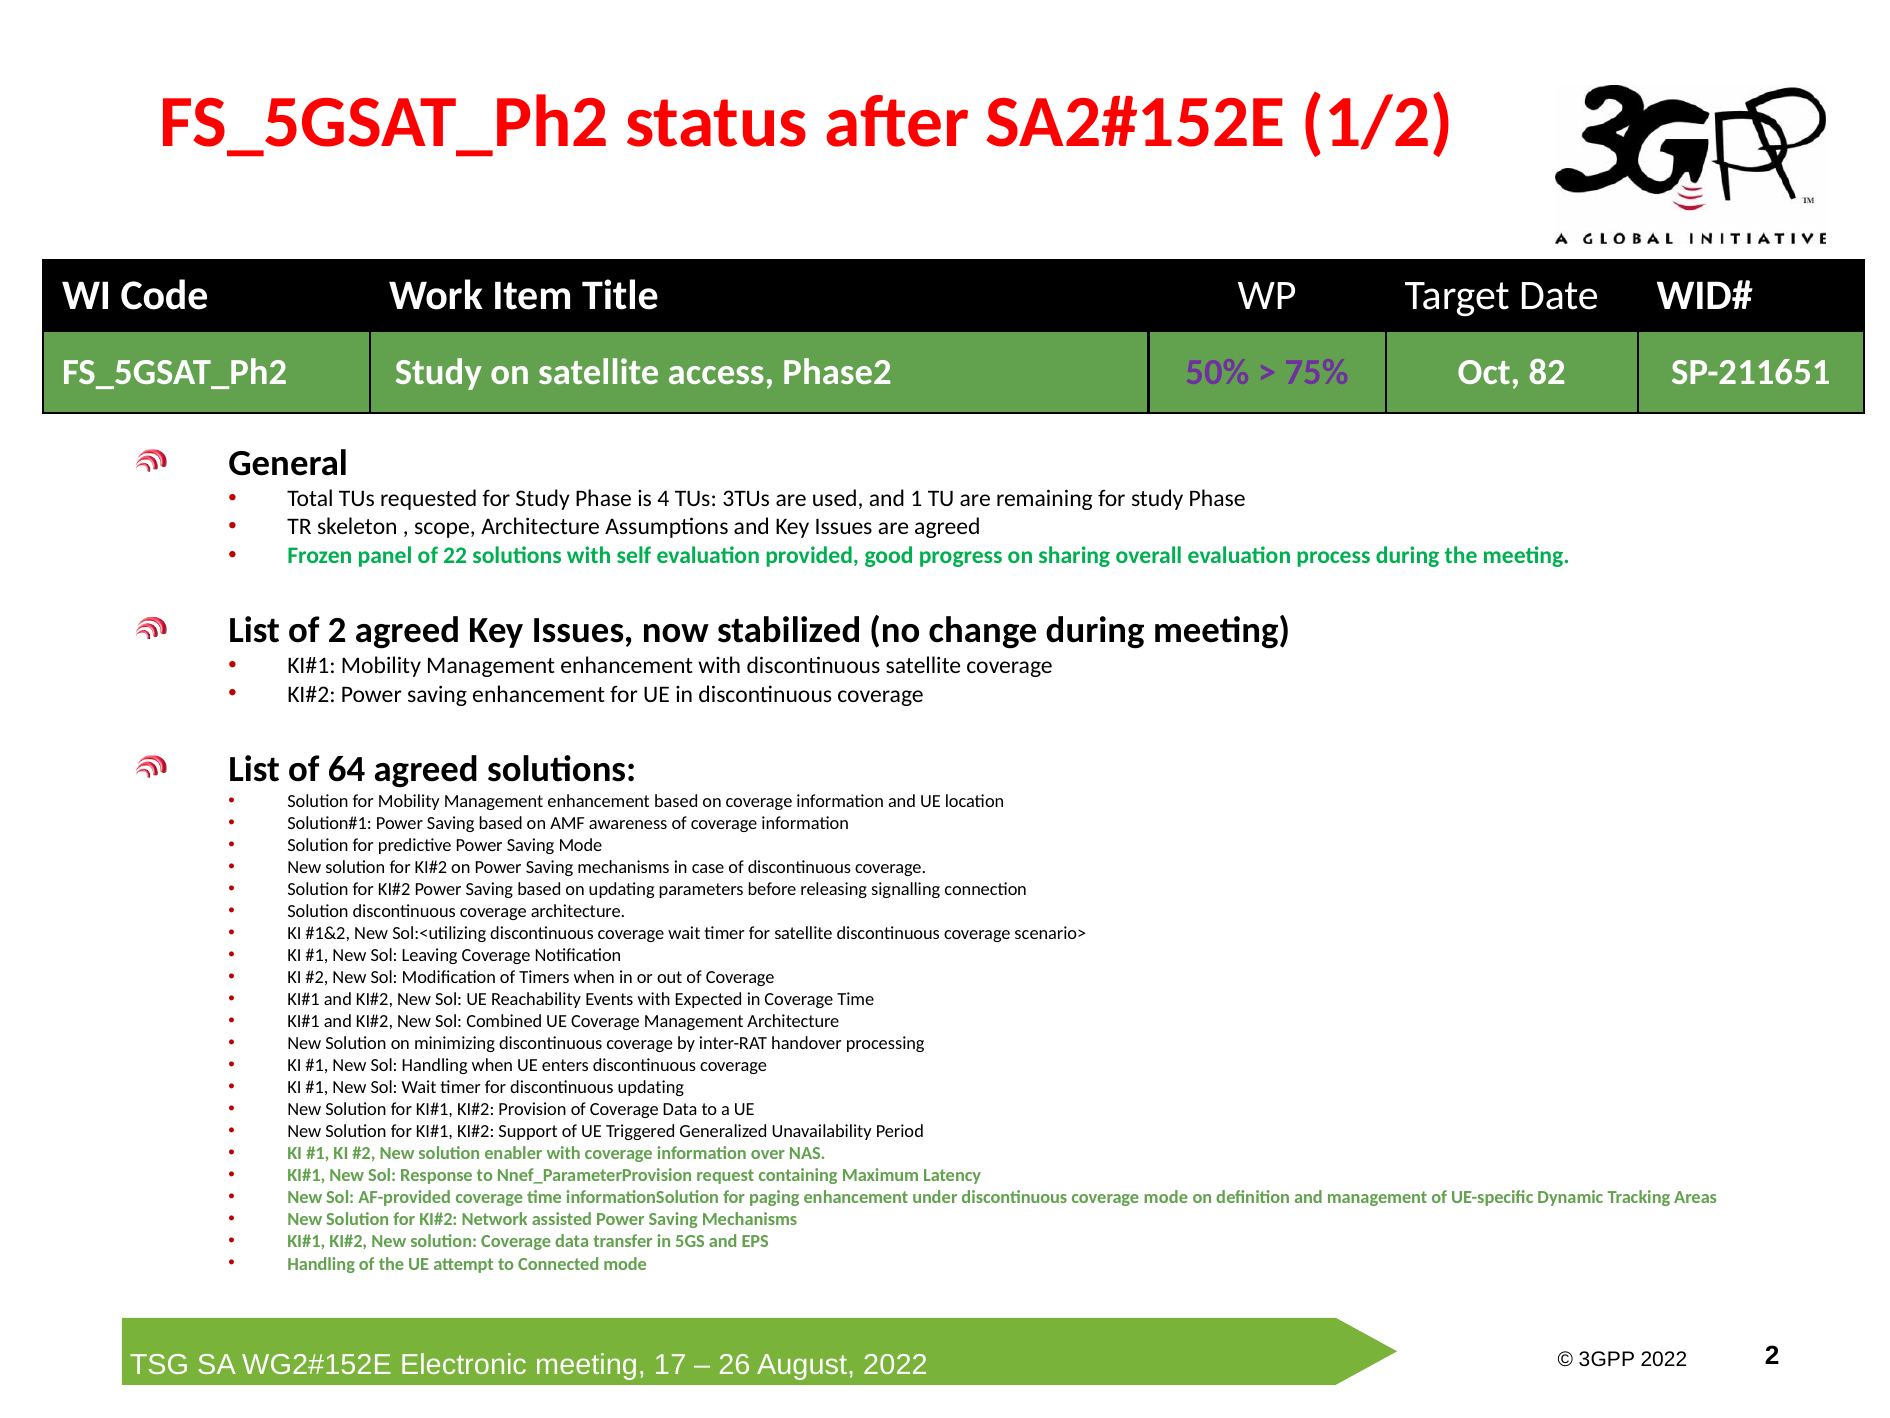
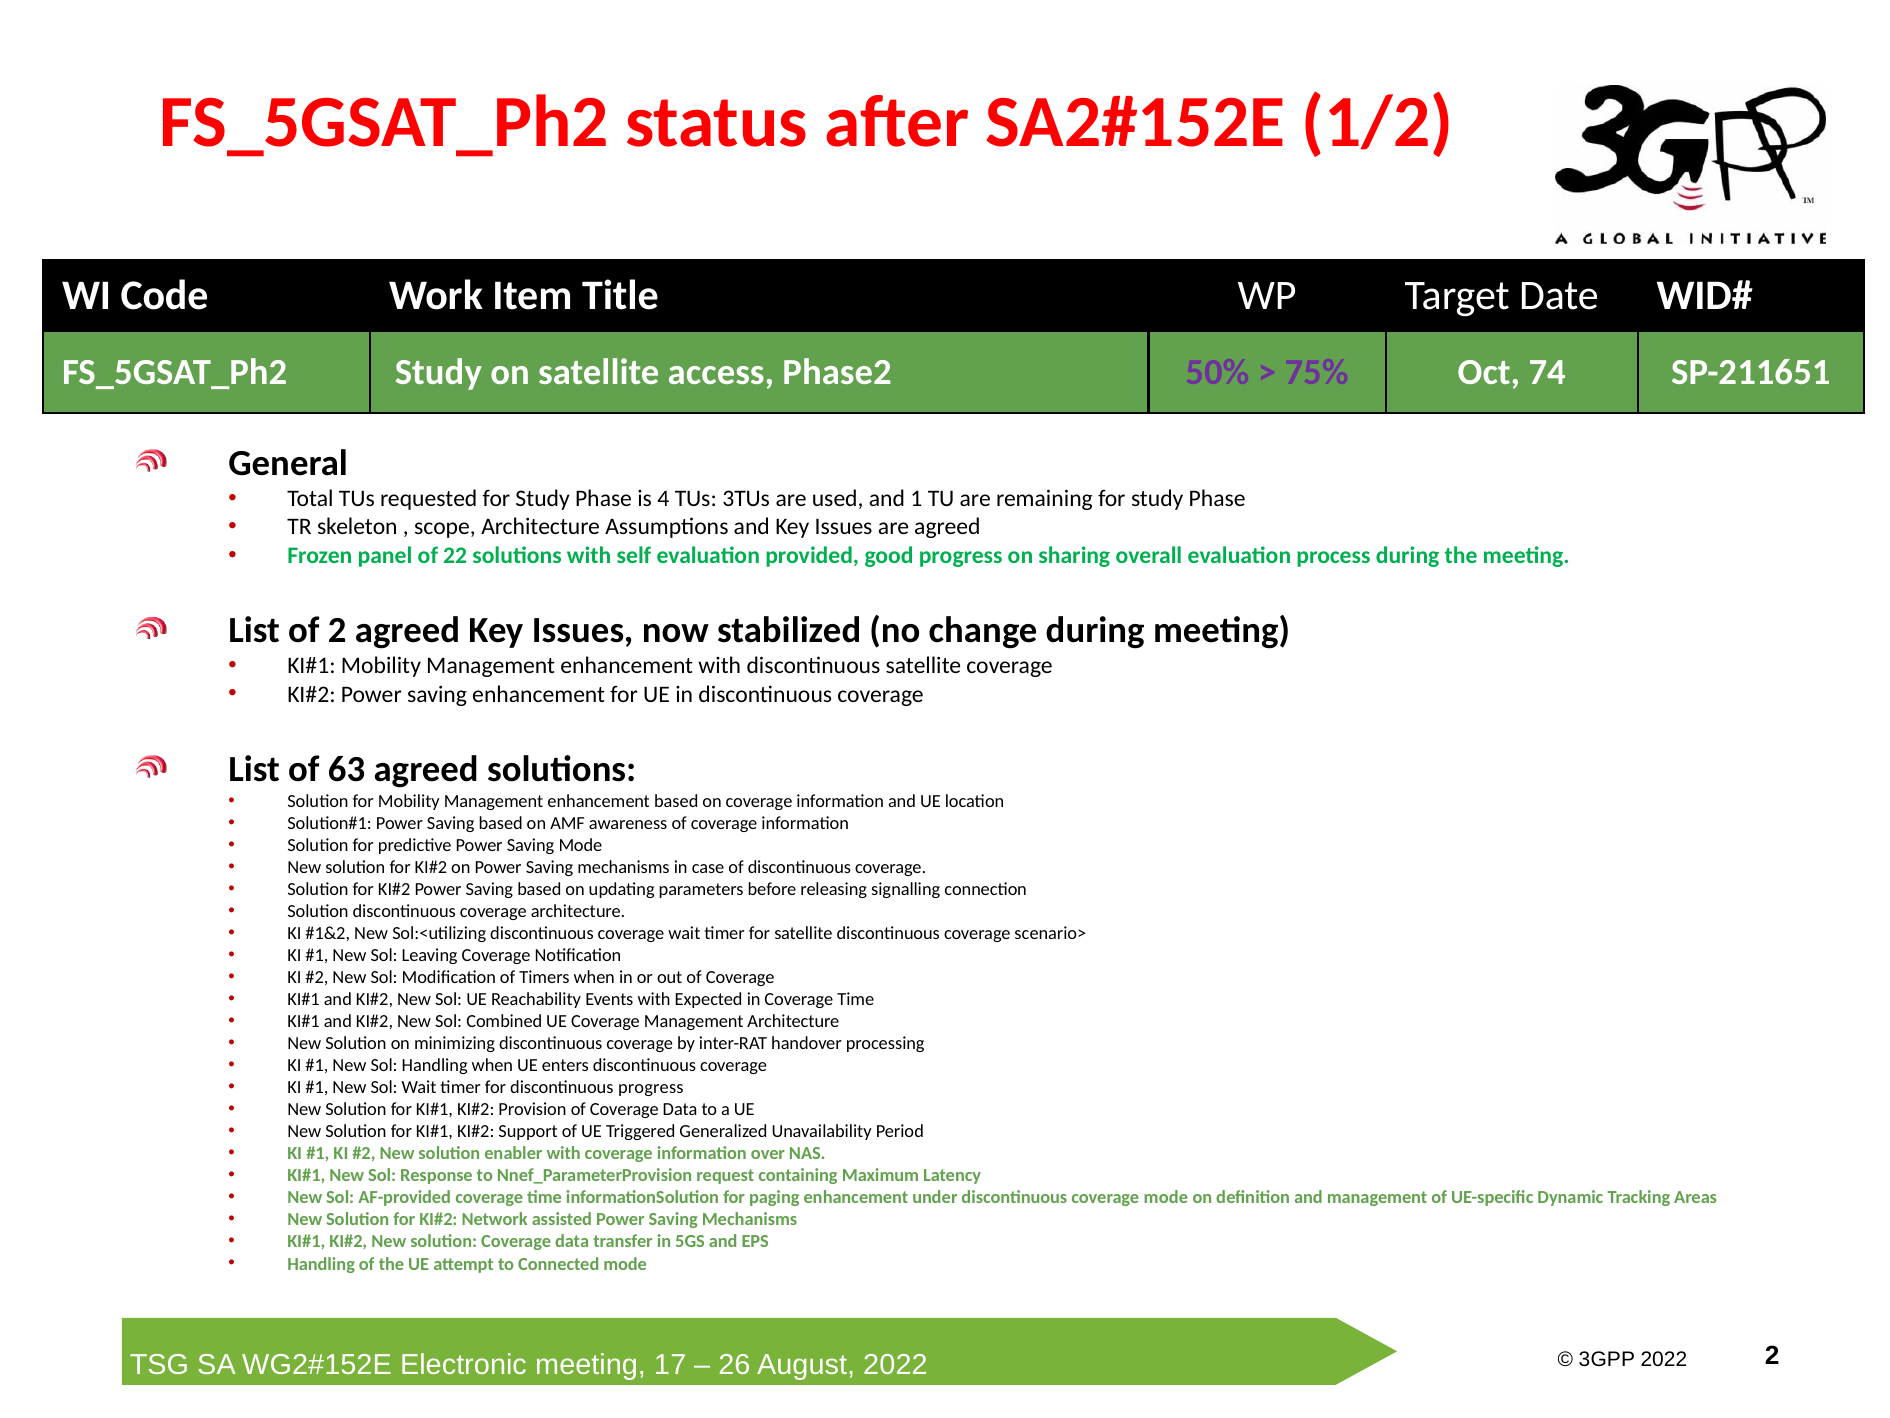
82: 82 -> 74
64: 64 -> 63
discontinuous updating: updating -> progress
